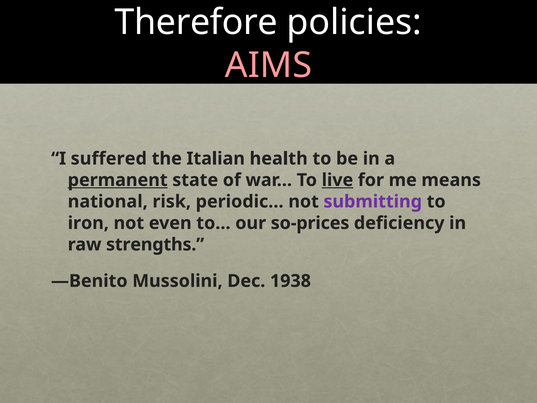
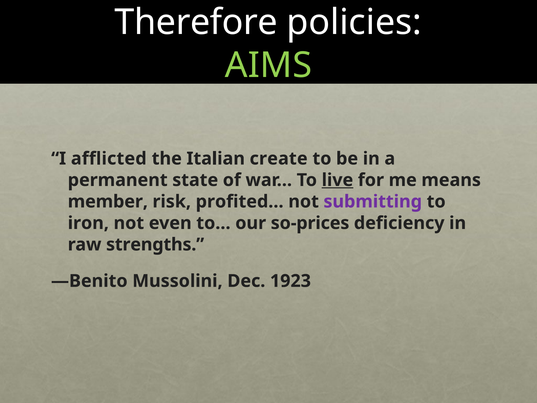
AIMS colour: pink -> light green
suffered: suffered -> afflicted
health: health -> create
permanent underline: present -> none
national: national -> member
periodic…: periodic… -> profited…
1938: 1938 -> 1923
